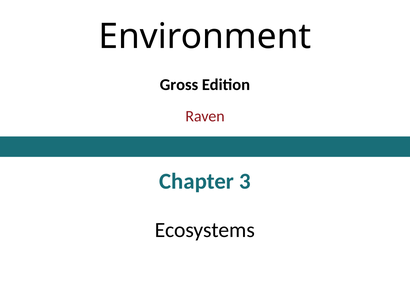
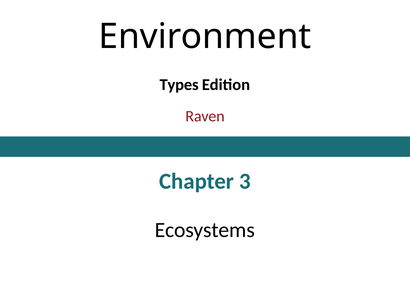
Gross: Gross -> Types
